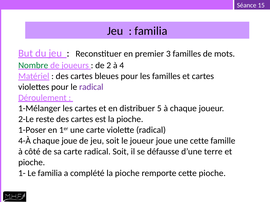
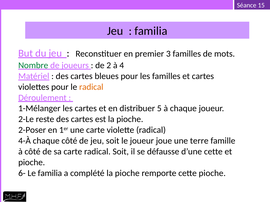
radical at (91, 87) colour: purple -> orange
1-Poser: 1-Poser -> 2-Poser
chaque joue: joue -> côté
une cette: cette -> terre
d’une terre: terre -> cette
1-: 1- -> 6-
